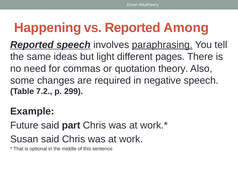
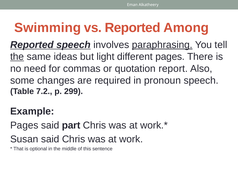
Happening: Happening -> Swimming
the at (17, 57) underline: none -> present
theory: theory -> report
negative: negative -> pronoun
Future at (24, 125): Future -> Pages
